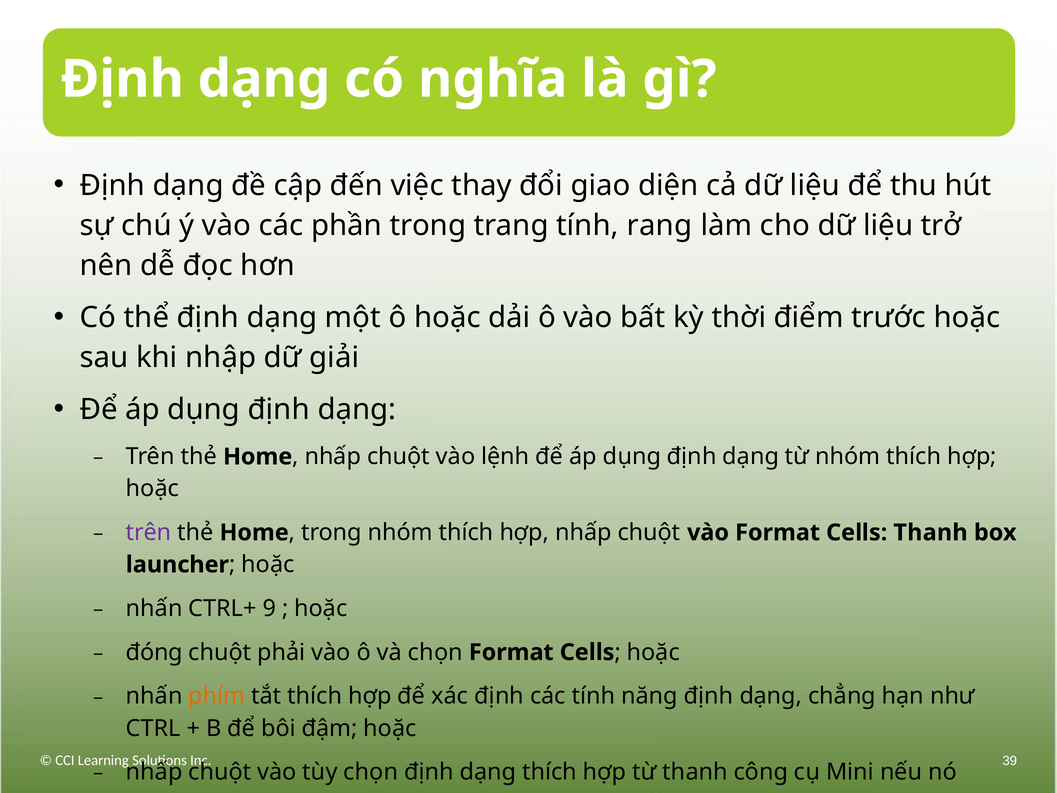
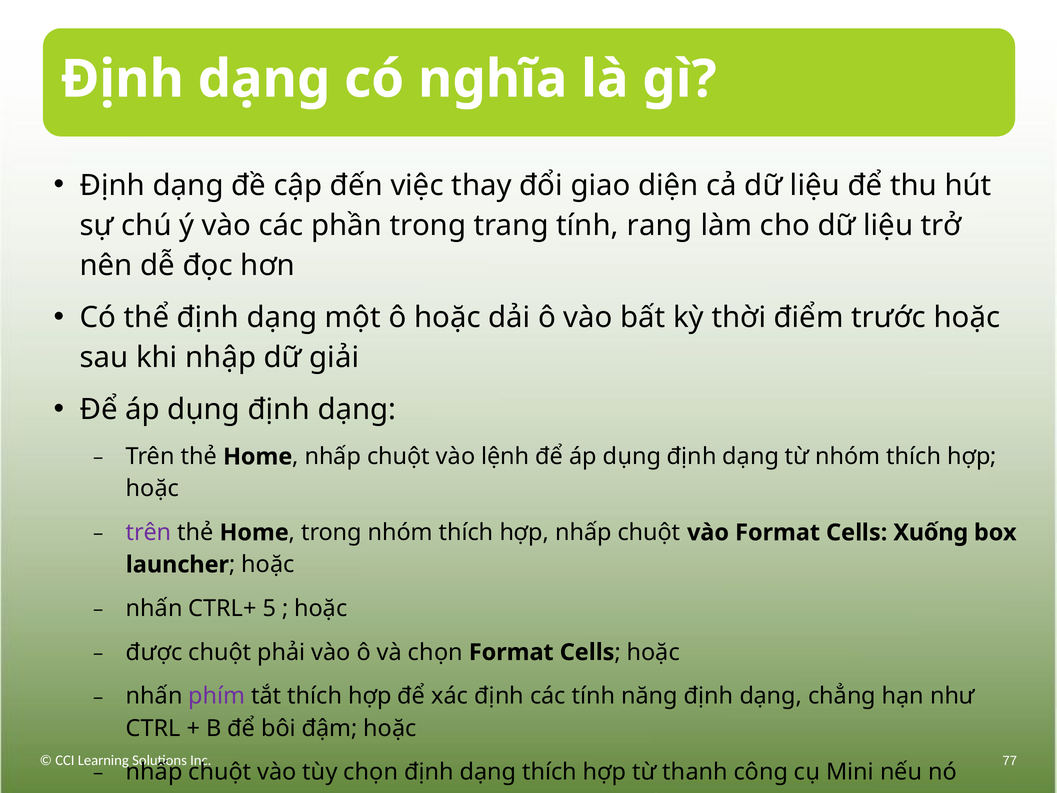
Cells Thanh: Thanh -> Xuống
9: 9 -> 5
đóng at (154, 652): đóng -> được
phím colour: orange -> purple
39: 39 -> 77
